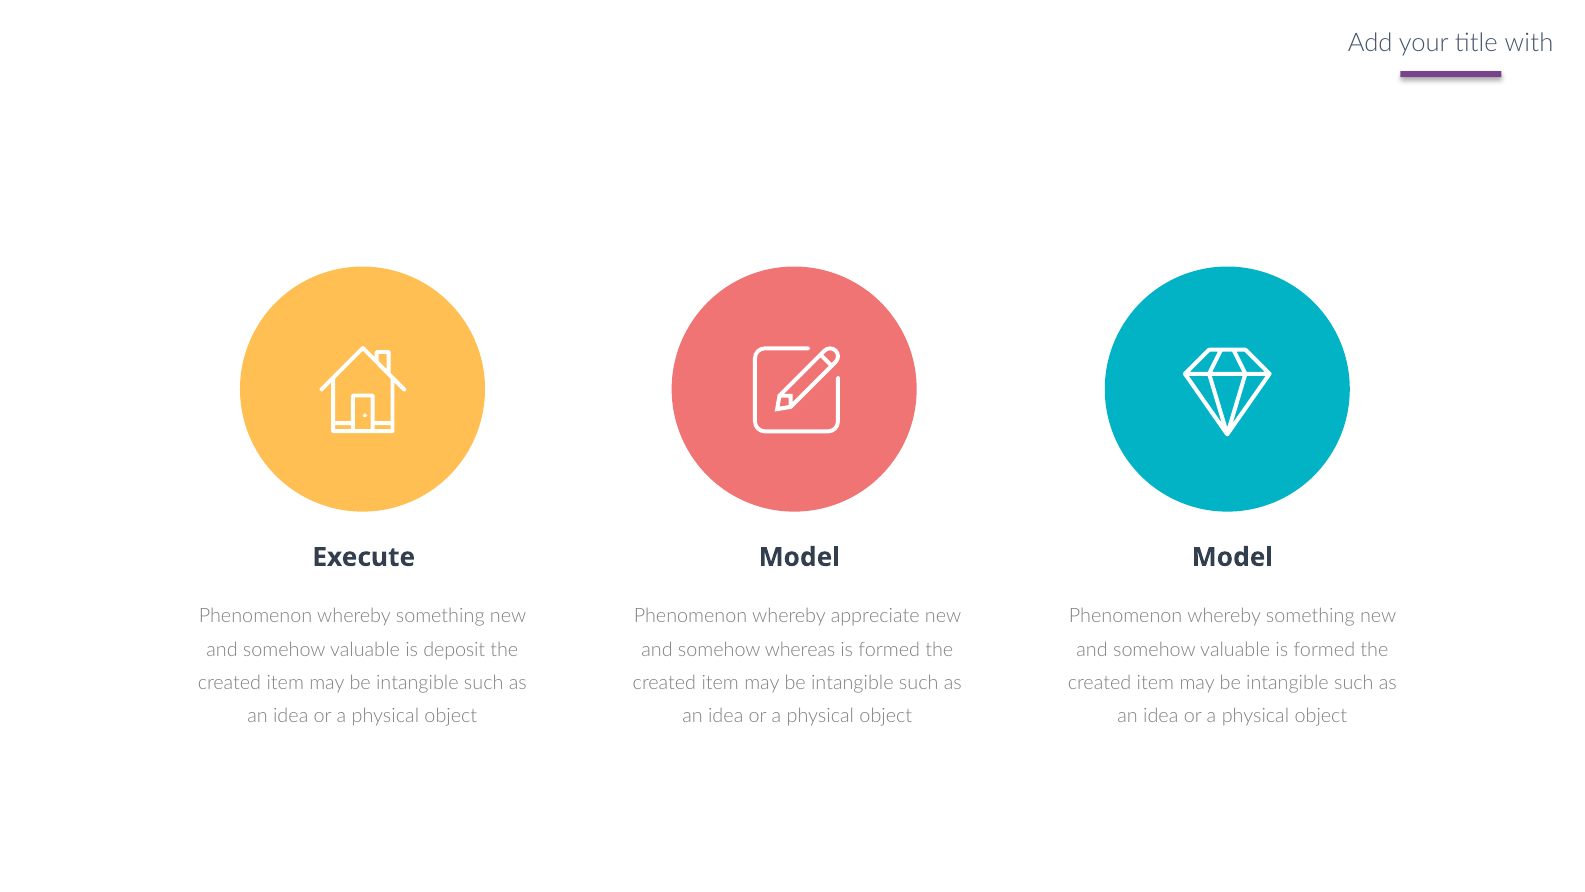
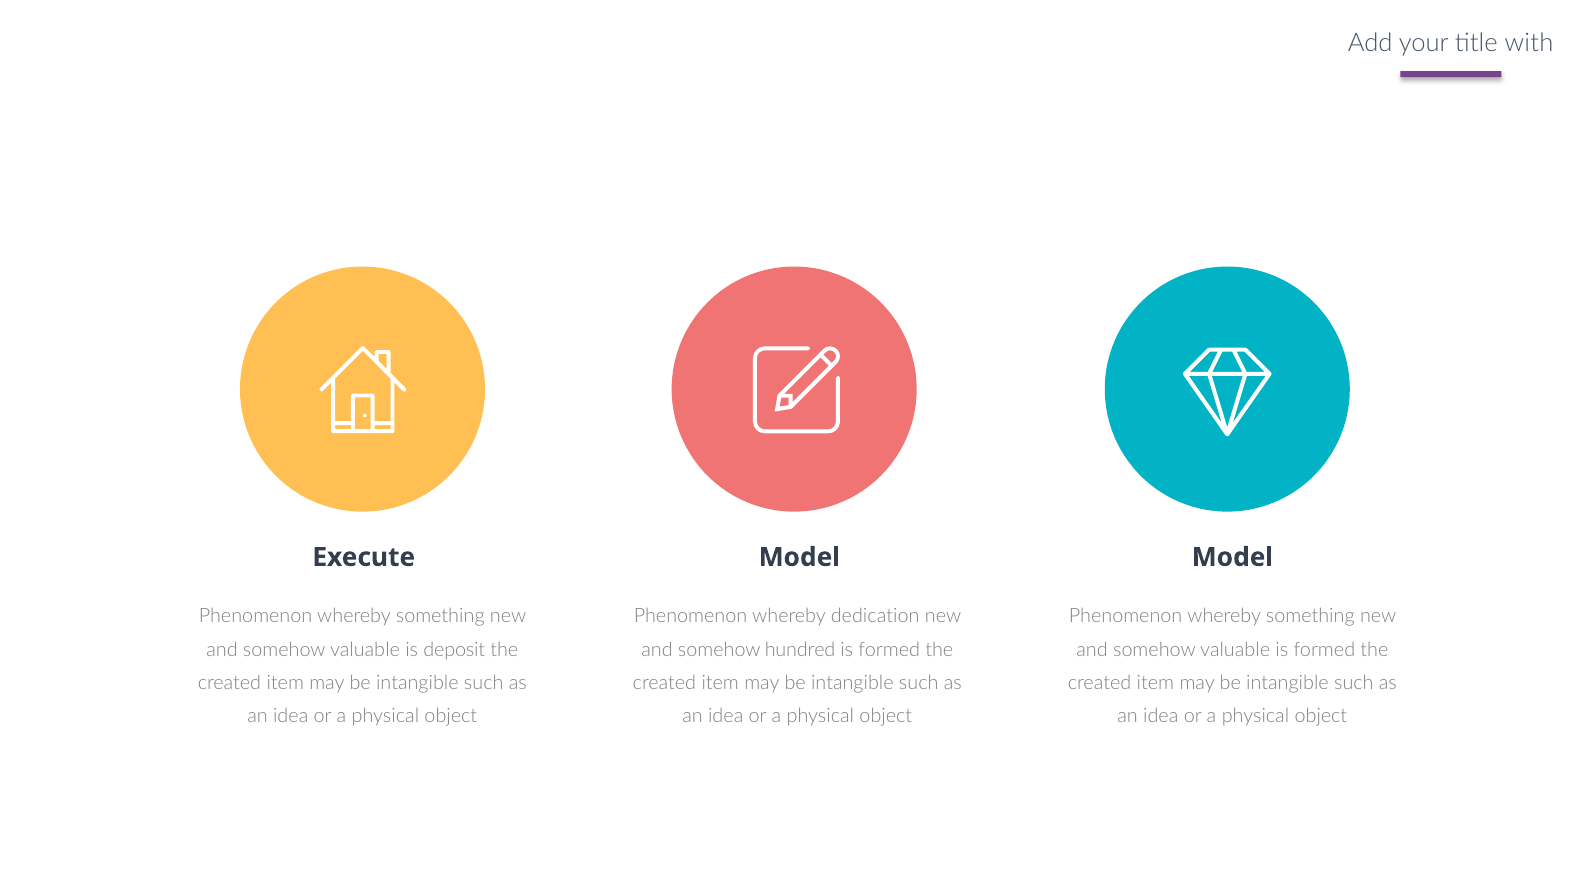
appreciate: appreciate -> dedication
whereas: whereas -> hundred
